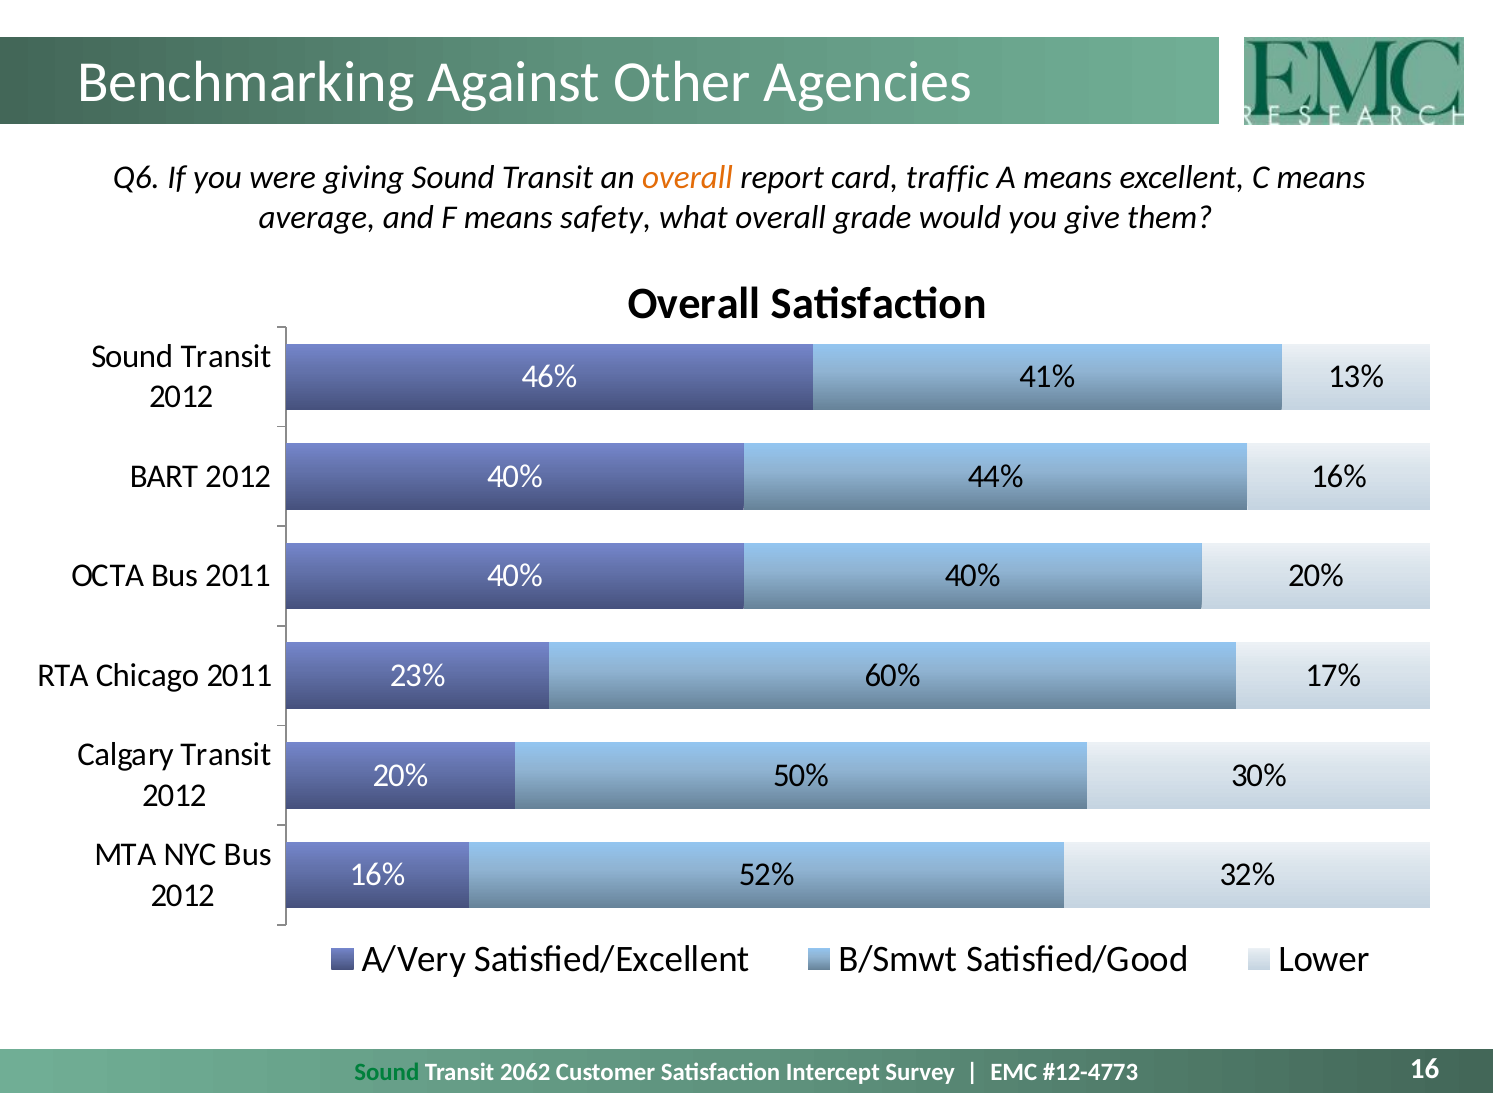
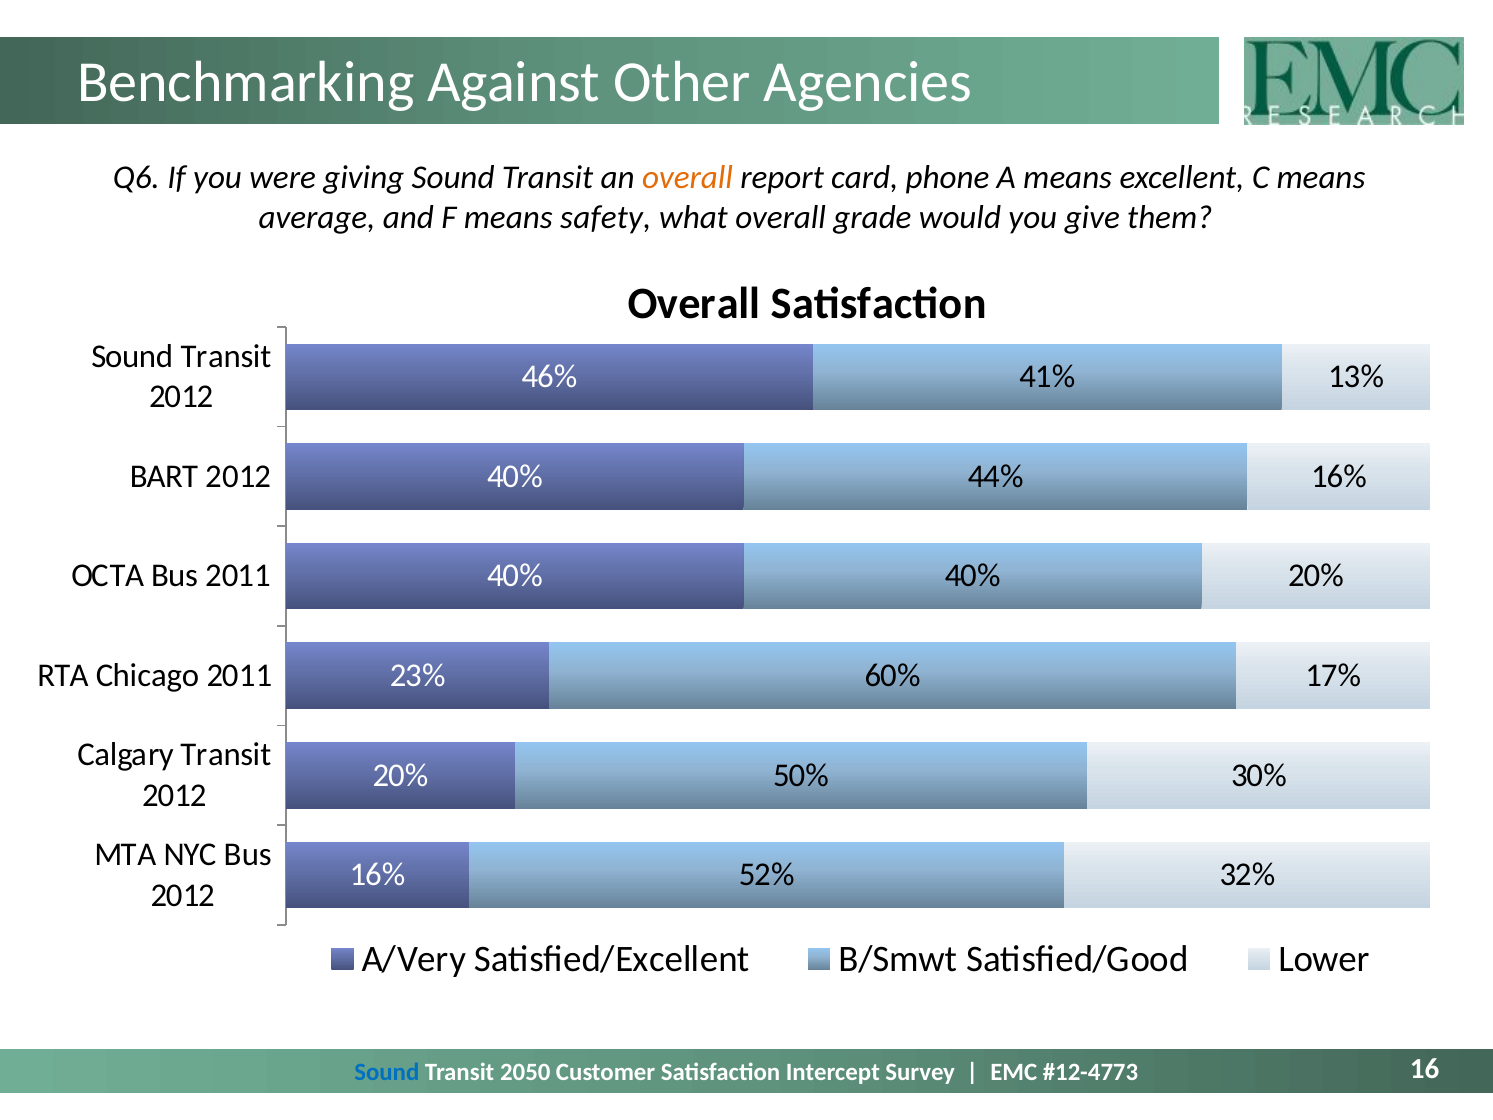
traffic: traffic -> phone
Sound at (387, 1072) colour: green -> blue
2062: 2062 -> 2050
